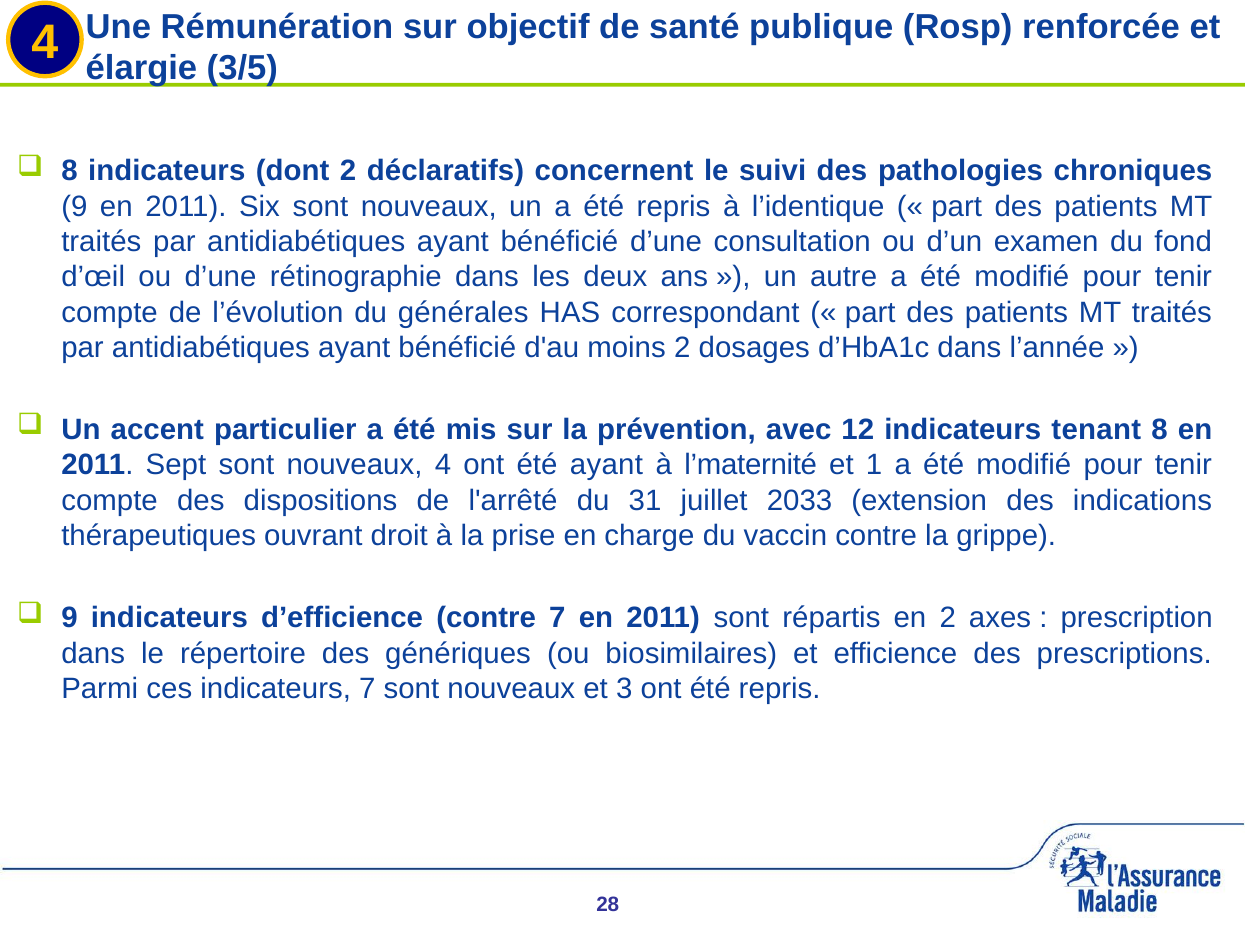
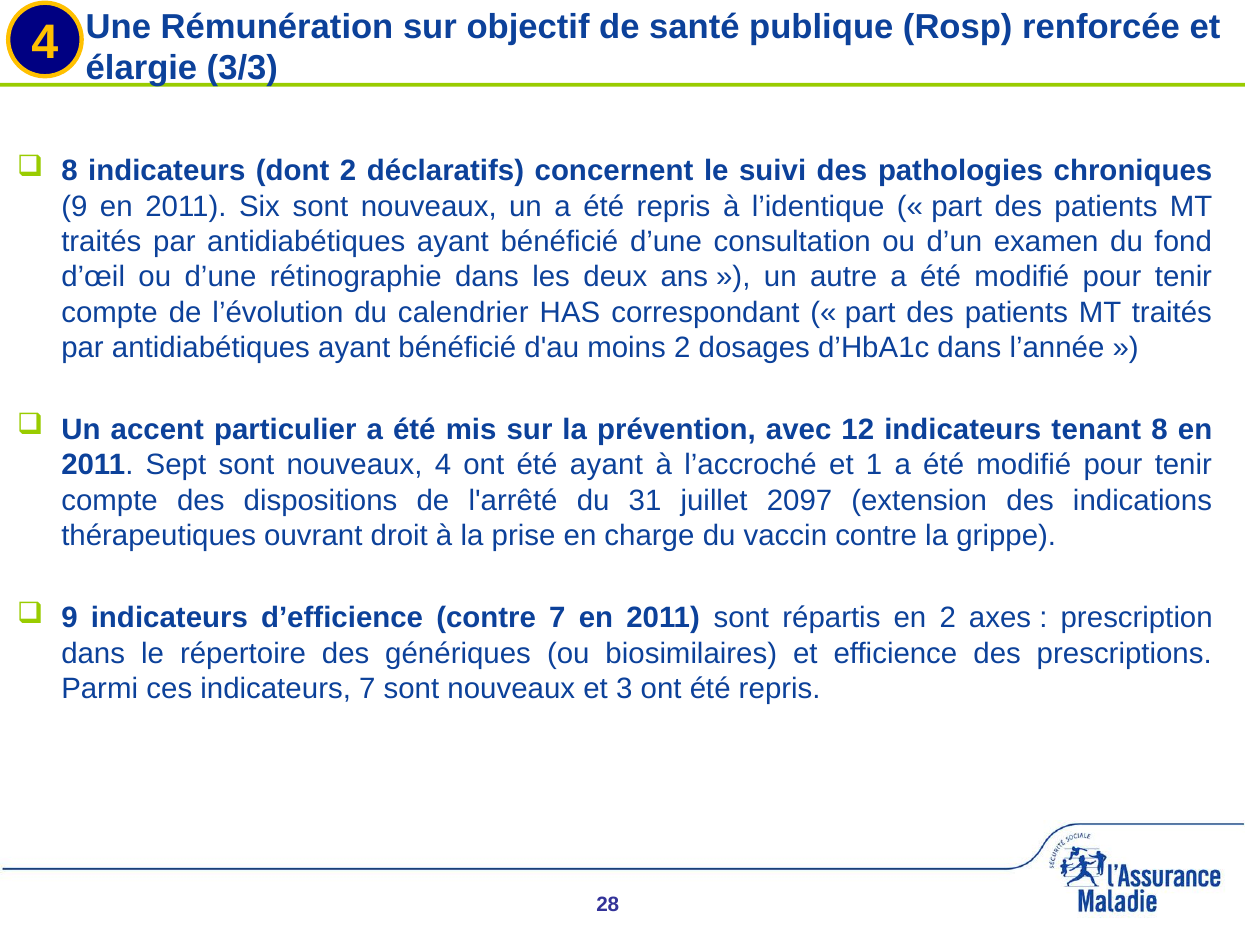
3/5: 3/5 -> 3/3
générales: générales -> calendrier
l’maternité: l’maternité -> l’accroché
2033: 2033 -> 2097
